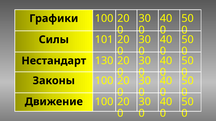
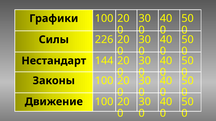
101: 101 -> 226
130: 130 -> 144
